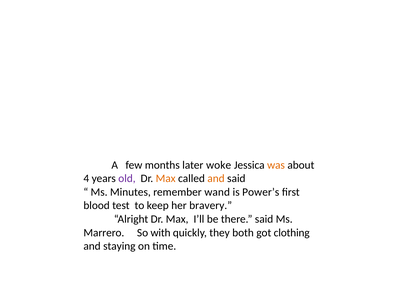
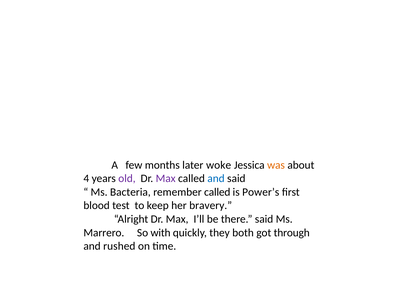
Max at (166, 178) colour: orange -> purple
and at (216, 178) colour: orange -> blue
Minutes: Minutes -> Bacteria
remember wand: wand -> called
clothing: clothing -> through
staying: staying -> rushed
